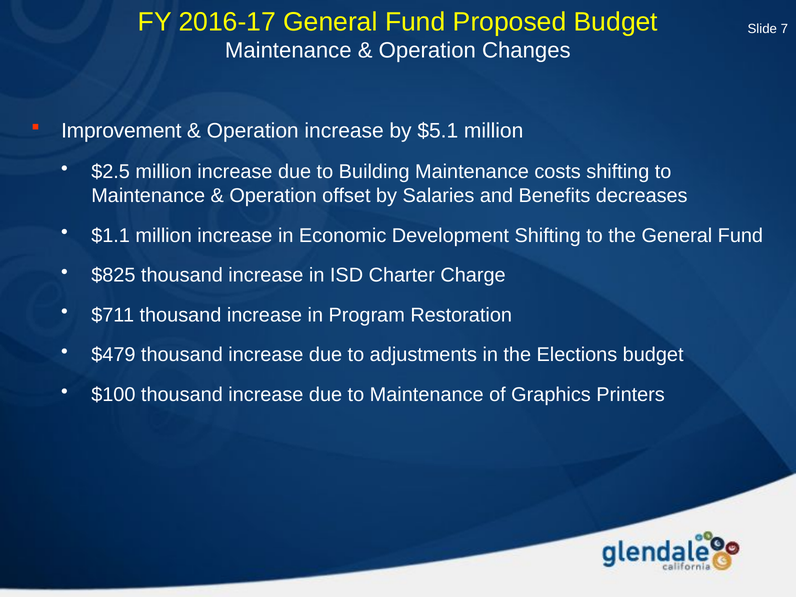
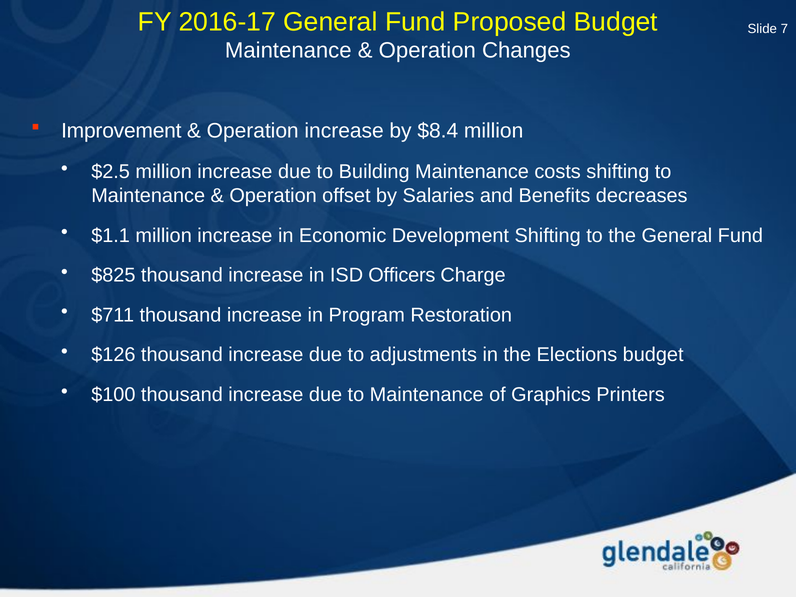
$5.1: $5.1 -> $8.4
Charter: Charter -> Officers
$479: $479 -> $126
